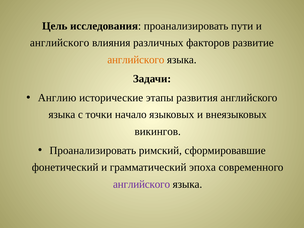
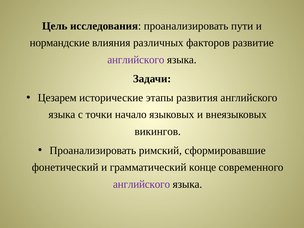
английского at (60, 43): английского -> нормандские
английского at (136, 60) colour: orange -> purple
Англию: Англию -> Цезарем
эпоха: эпоха -> конце
